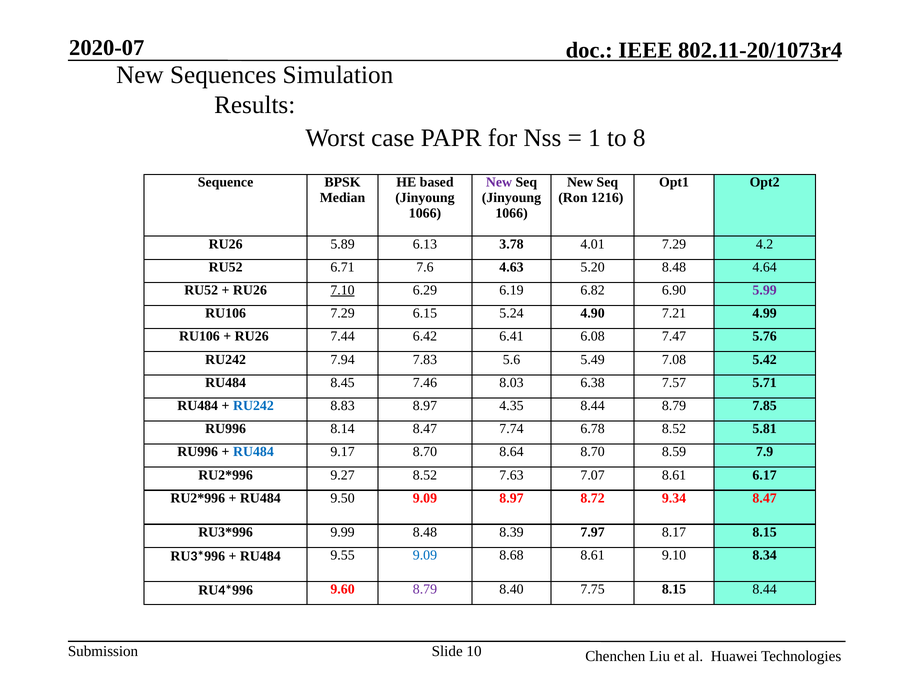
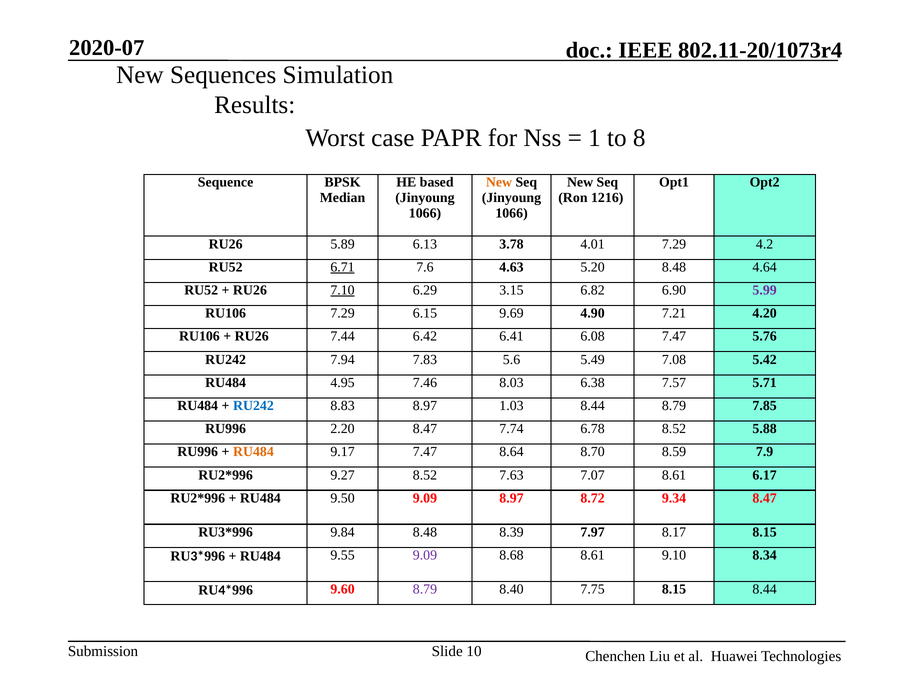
New at (499, 183) colour: purple -> orange
6.71 underline: none -> present
6.19: 6.19 -> 3.15
5.24: 5.24 -> 9.69
4.99: 4.99 -> 4.20
8.45: 8.45 -> 4.95
4.35: 4.35 -> 1.03
8.14: 8.14 -> 2.20
5.81: 5.81 -> 5.88
RU484 at (253, 452) colour: blue -> orange
9.17 8.70: 8.70 -> 7.47
9.99: 9.99 -> 9.84
9.09 at (425, 556) colour: blue -> purple
